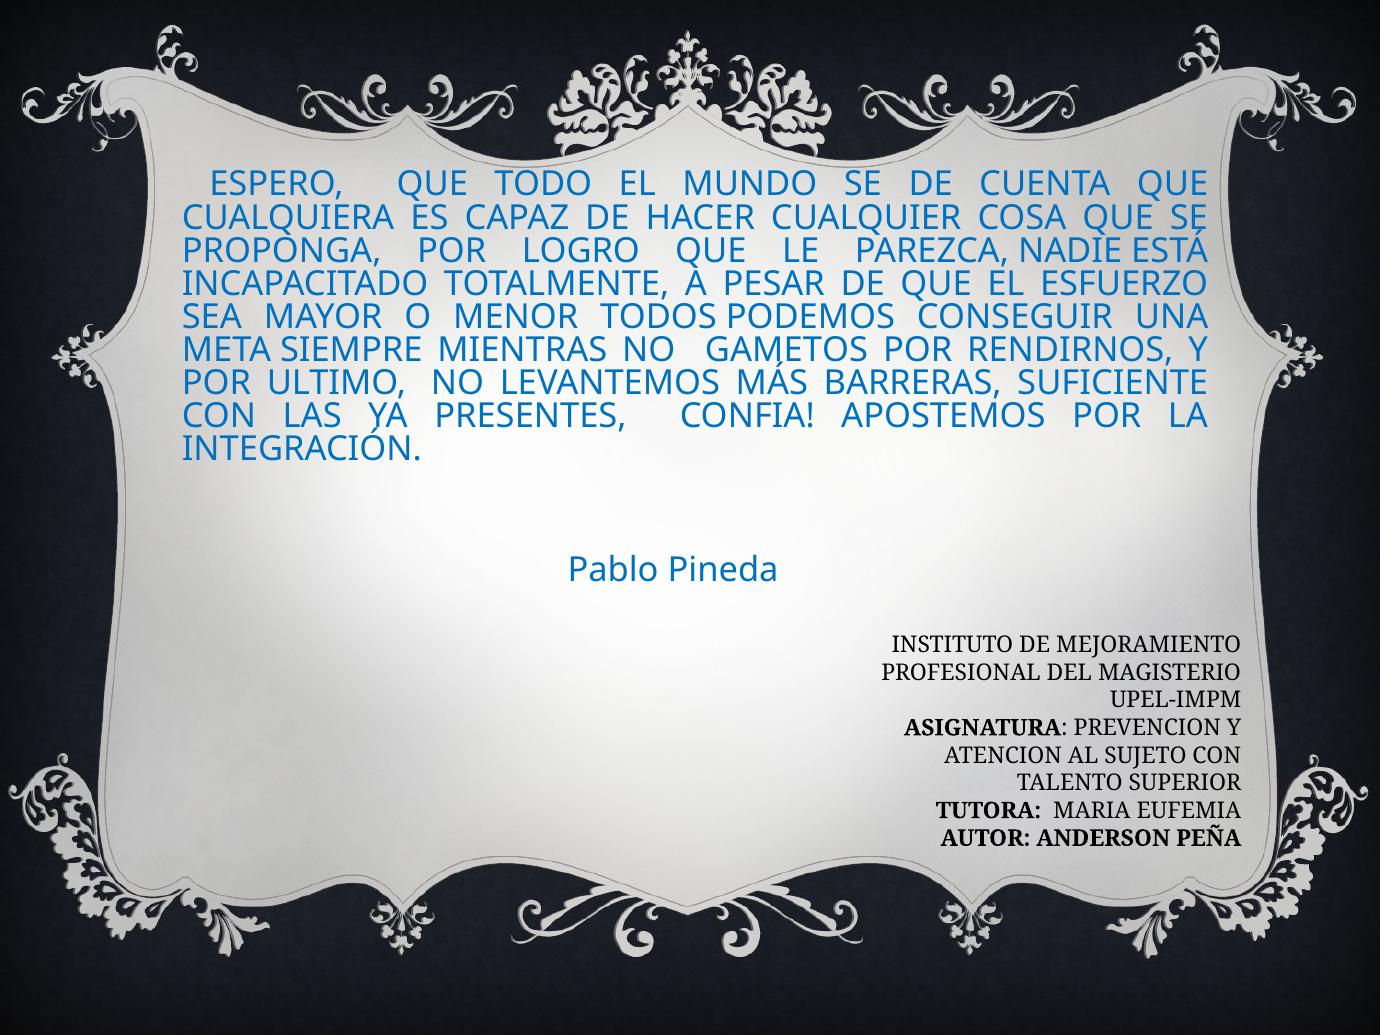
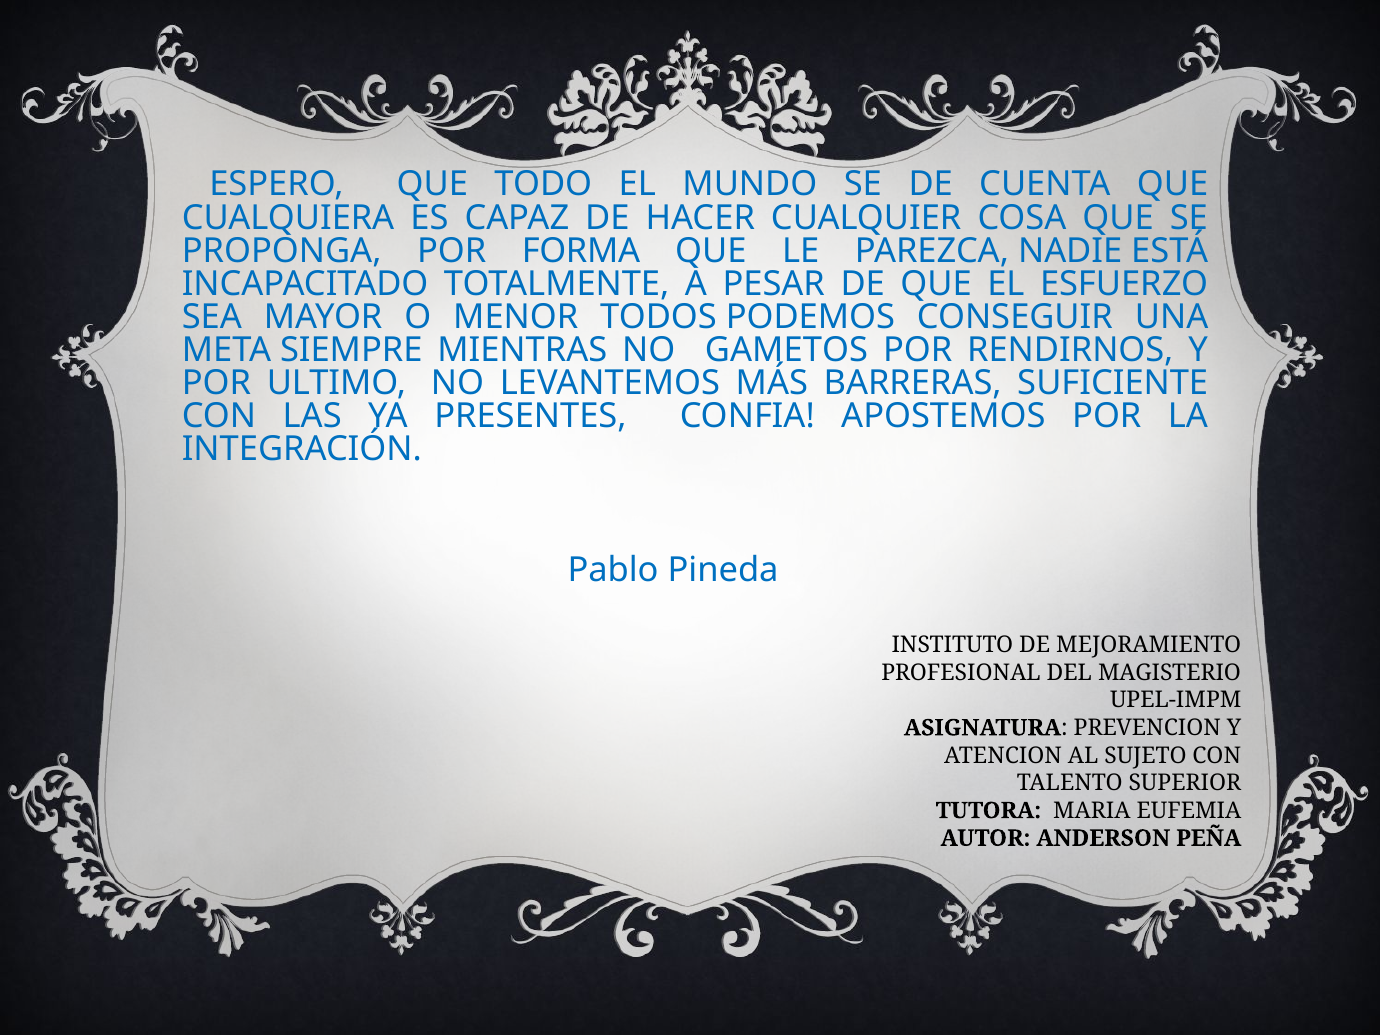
LOGRO: LOGRO -> FORMA
